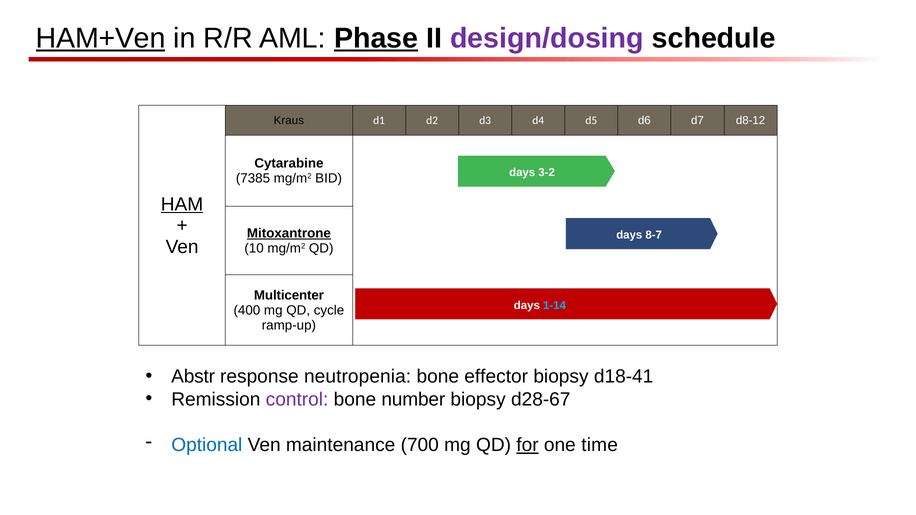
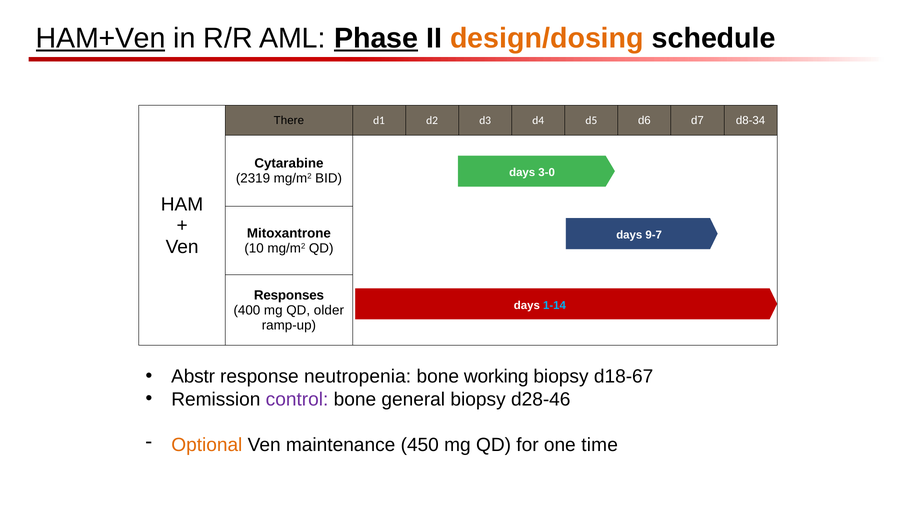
design/dosing colour: purple -> orange
Kraus: Kraus -> There
d8-12: d8-12 -> d8-34
3-2: 3-2 -> 3-0
7385: 7385 -> 2319
HAM underline: present -> none
Mitoxantrone underline: present -> none
8-7: 8-7 -> 9-7
Multicenter: Multicenter -> Responses
cycle: cycle -> older
effector: effector -> working
d18-41: d18-41 -> d18-67
number: number -> general
d28-67: d28-67 -> d28-46
Optional colour: blue -> orange
700: 700 -> 450
for underline: present -> none
